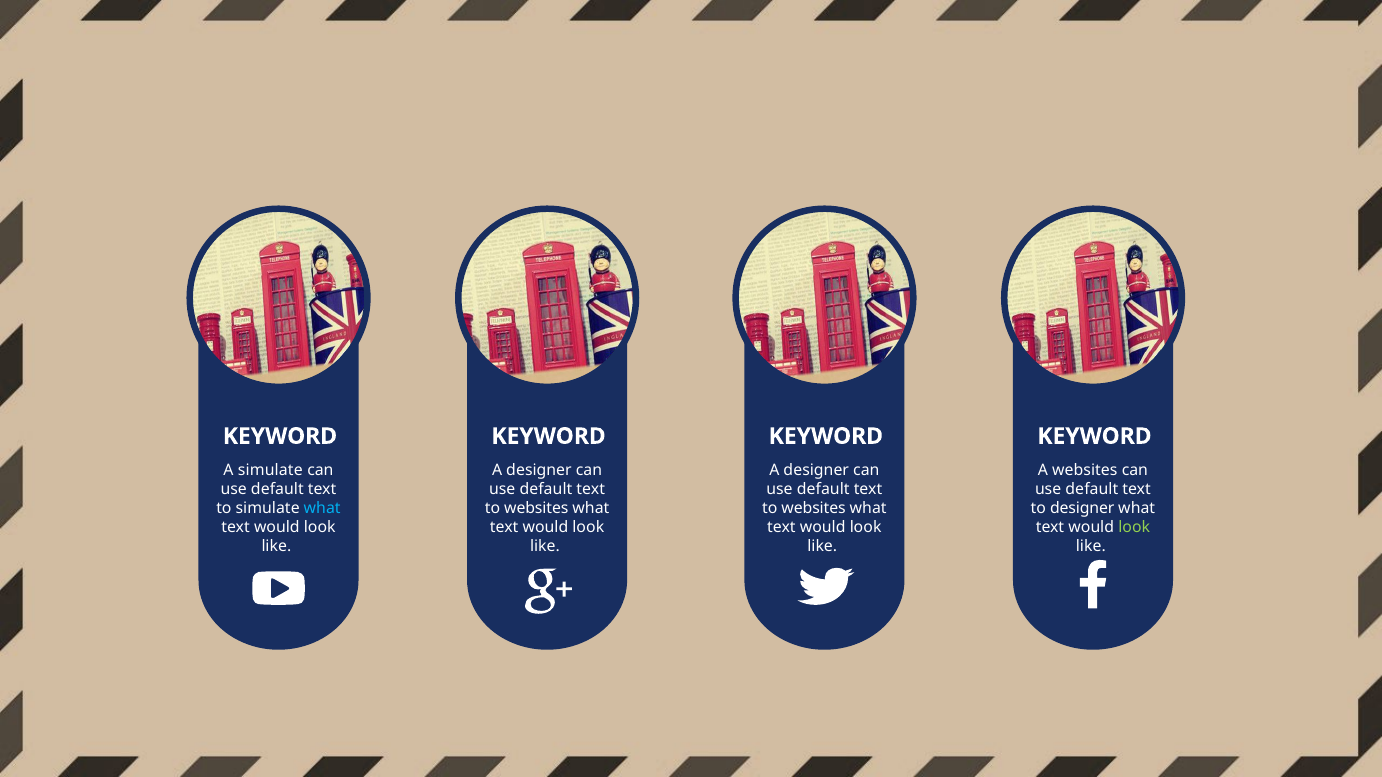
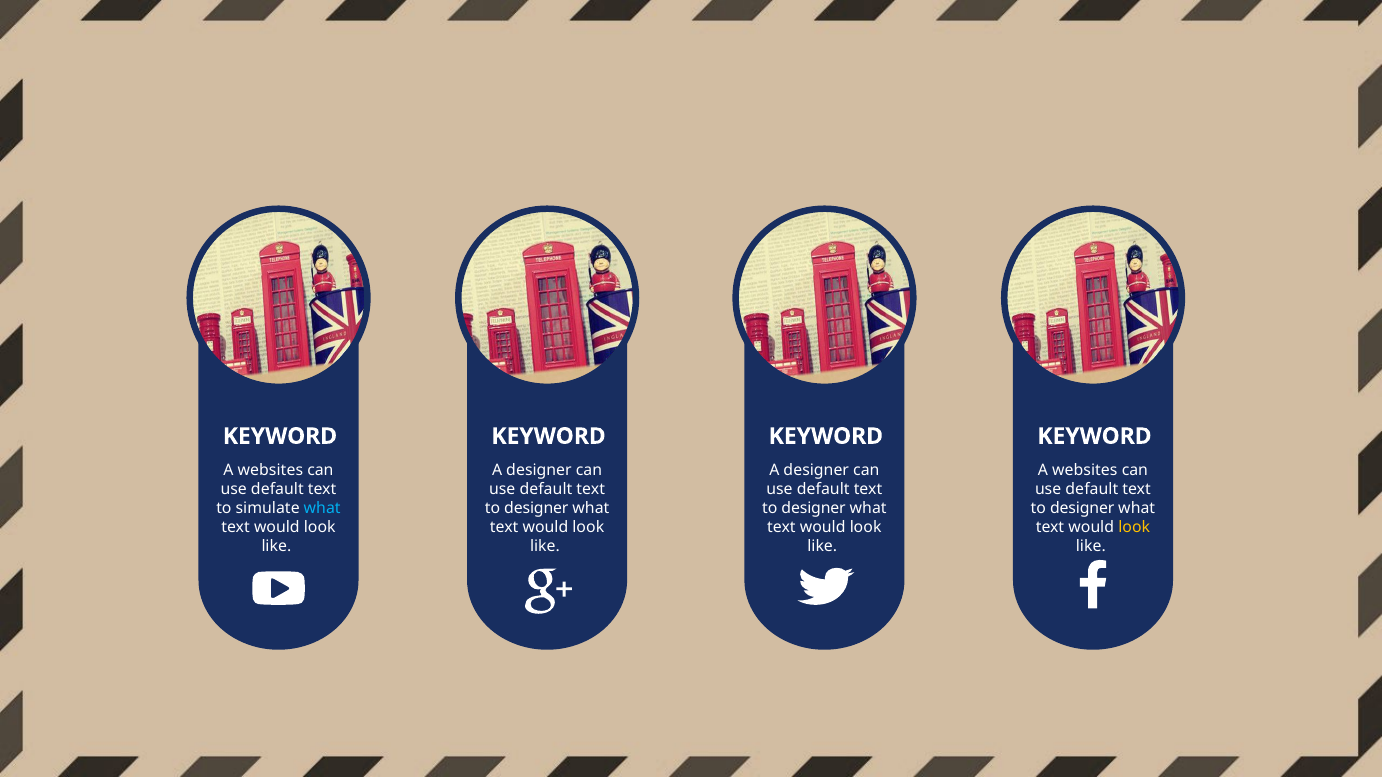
simulate at (270, 470): simulate -> websites
websites at (536, 508): websites -> designer
websites at (814, 508): websites -> designer
look at (1134, 527) colour: light green -> yellow
